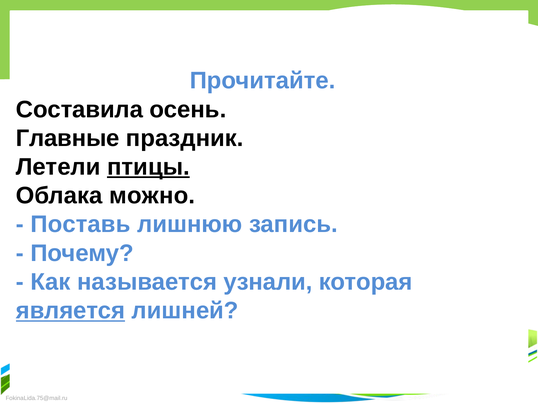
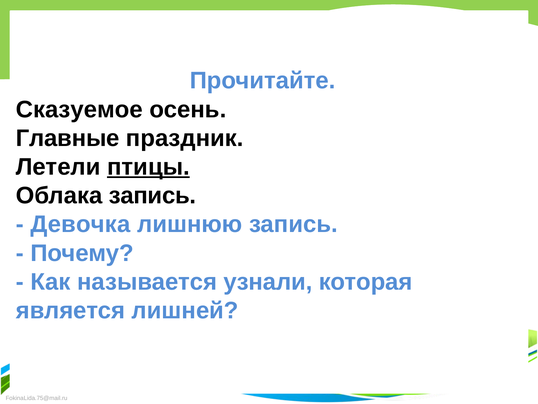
Составила: Составила -> Сказуемое
Облака можно: можно -> запись
Поставь: Поставь -> Девочка
является underline: present -> none
